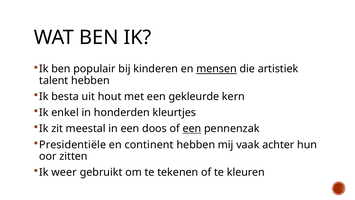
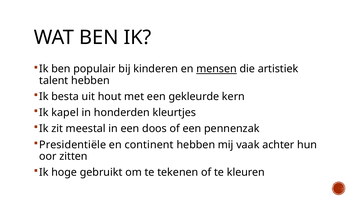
enkel: enkel -> kapel
een at (192, 128) underline: present -> none
weer: weer -> hoge
